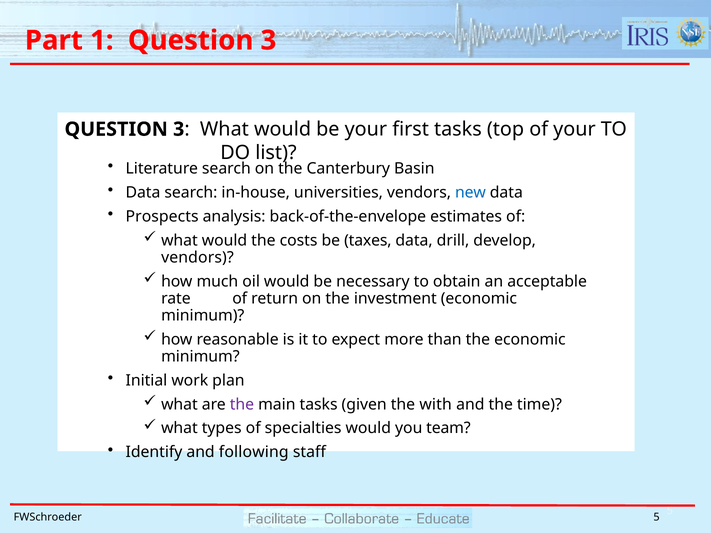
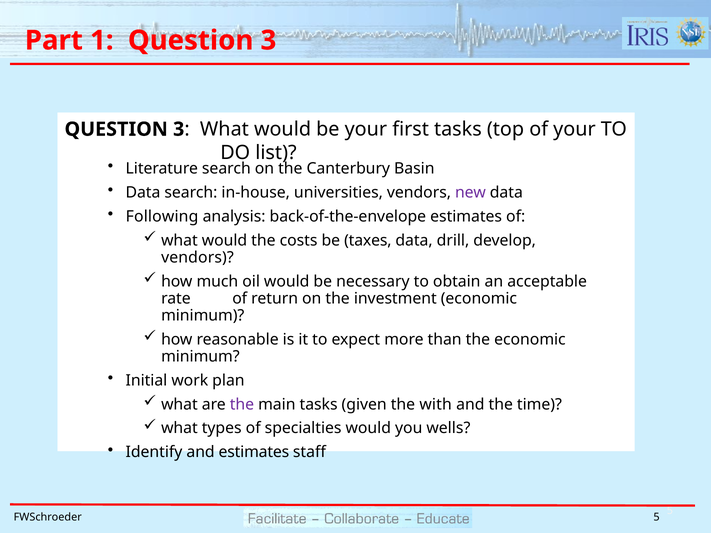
new colour: blue -> purple
Prospects: Prospects -> Following
team: team -> wells
and following: following -> estimates
